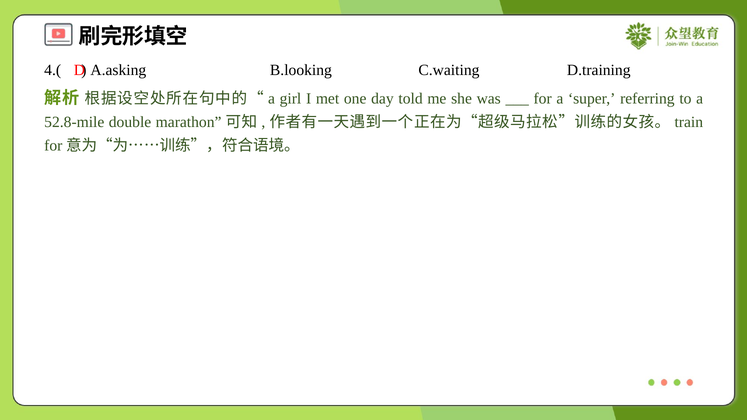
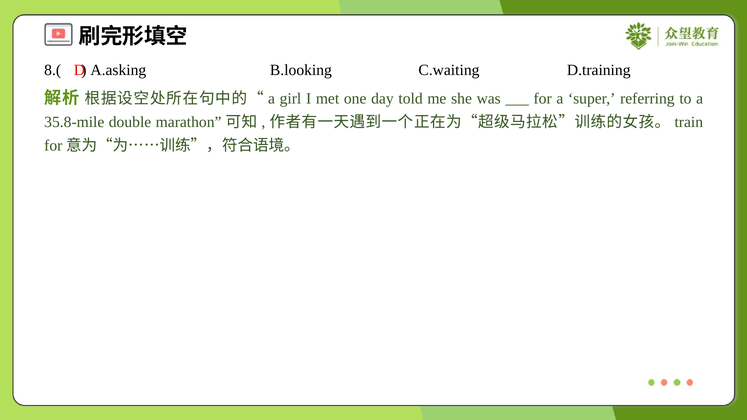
4.(: 4.( -> 8.(
52.8-mile: 52.8-mile -> 35.8-mile
